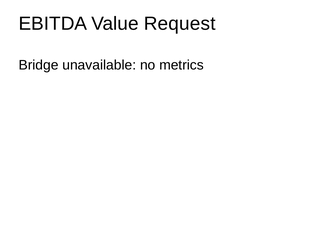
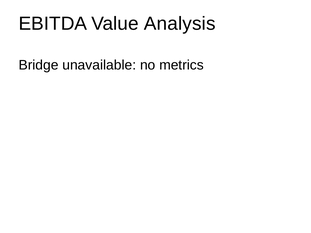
Request: Request -> Analysis
